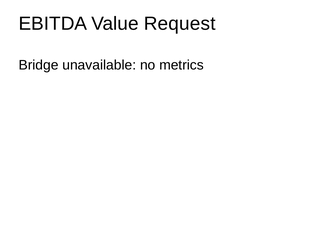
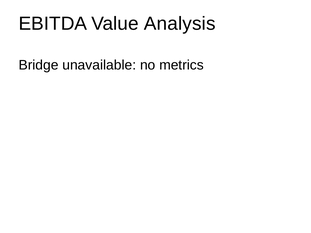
Request: Request -> Analysis
